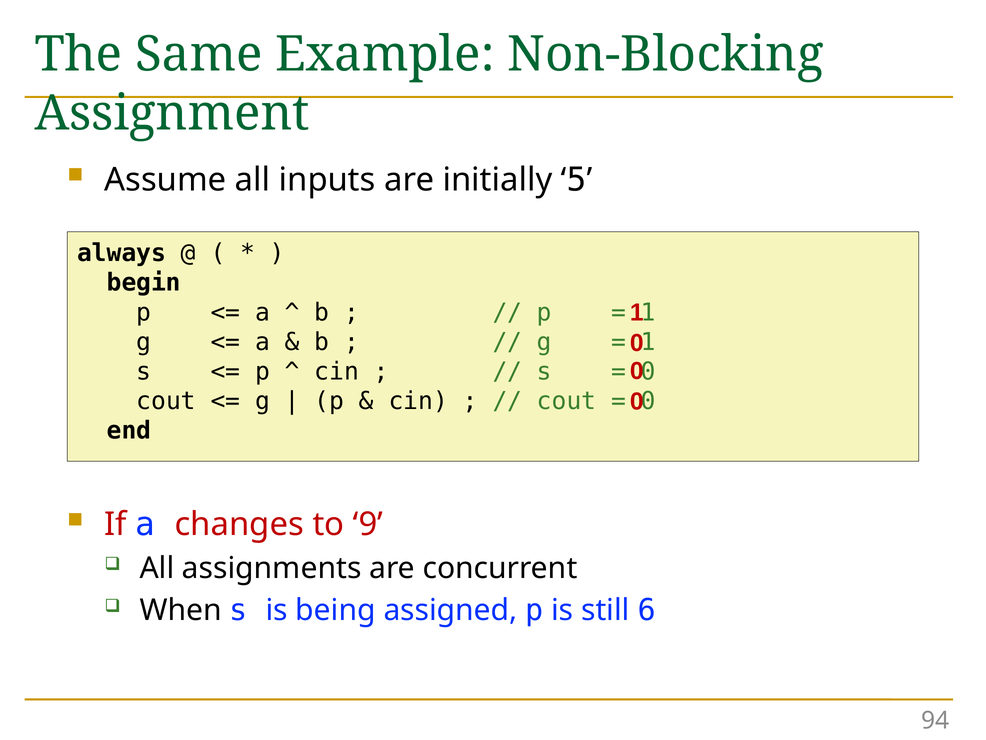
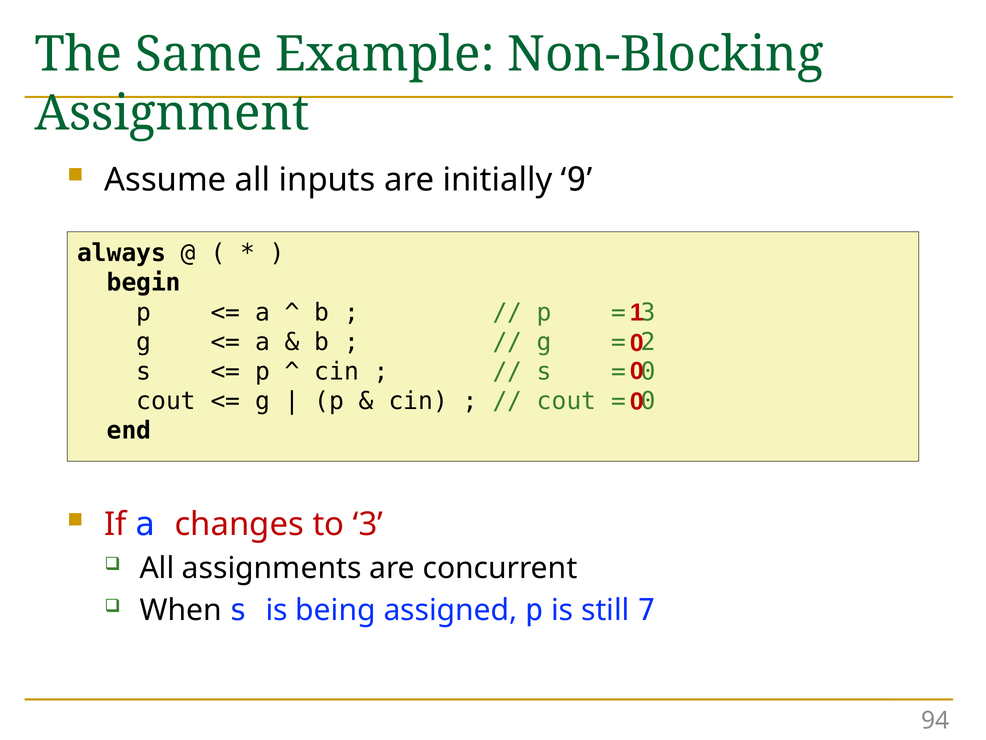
5: 5 -> 9
1 at (648, 312): 1 -> 3
1 at (648, 342): 1 -> 2
to 9: 9 -> 3
6: 6 -> 7
